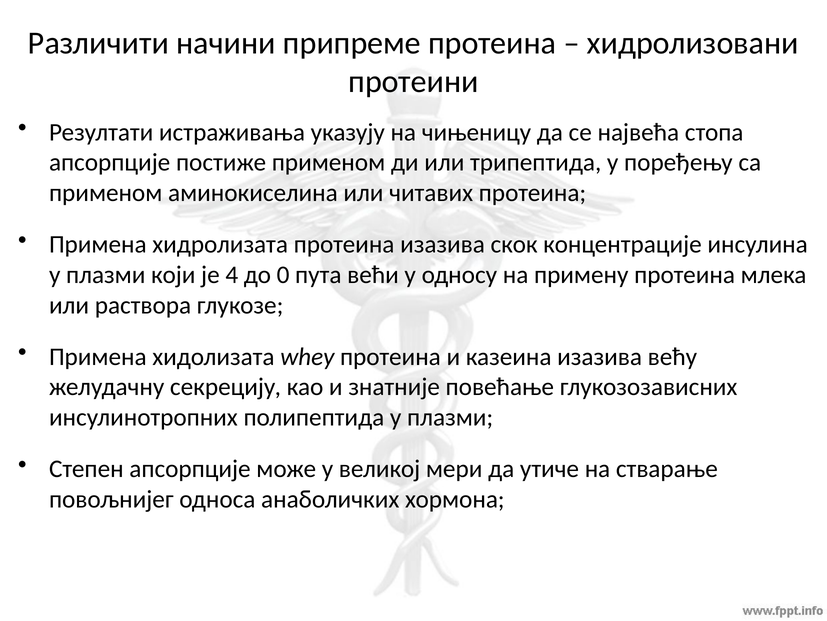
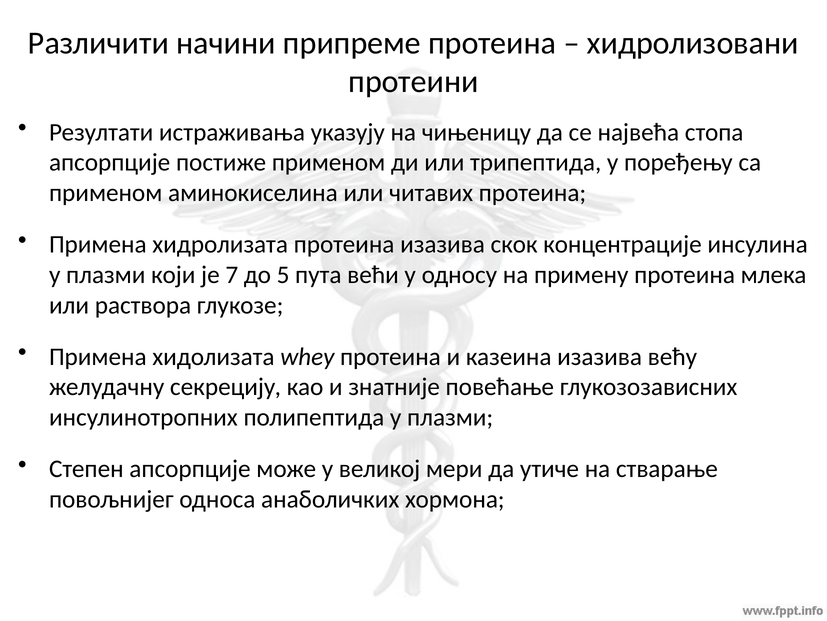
4: 4 -> 7
0: 0 -> 5
